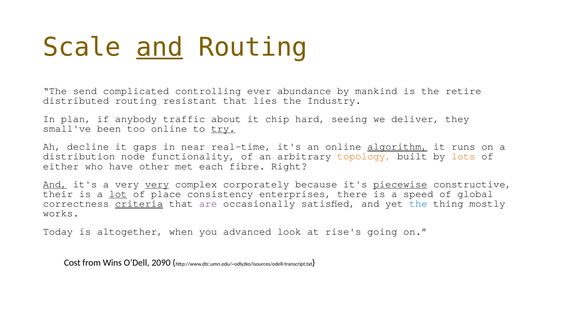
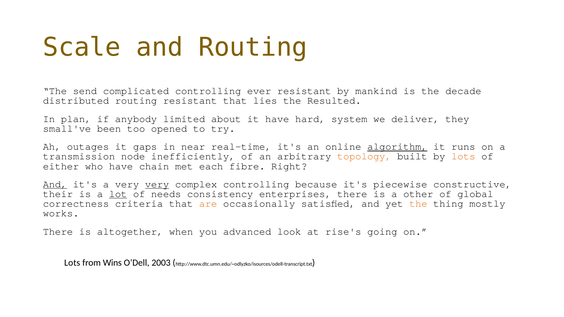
and at (160, 47) underline: present -> none
ever abundance: abundance -> resistant
retire: retire -> decade
Industry: Industry -> Resulted
traffic: traffic -> limited
it chip: chip -> have
seeing: seeing -> system
too online: online -> opened
try underline: present -> none
decline: decline -> outages
distribution: distribution -> transmission
functionality: functionality -> inefficiently
other: other -> chain
complex corporately: corporately -> controlling
piecewise underline: present -> none
place: place -> needs
speed: speed -> other
criteria underline: present -> none
are colour: purple -> orange
the at (418, 204) colour: blue -> orange
Today at (58, 232): Today -> There
Cost at (72, 263): Cost -> Lots
2090: 2090 -> 2003
